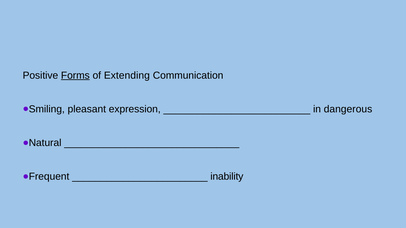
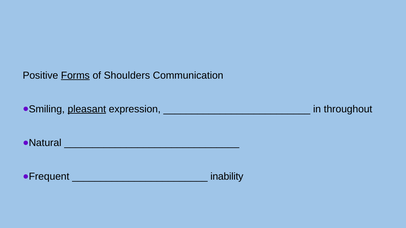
Extending: Extending -> Shoulders
pleasant underline: none -> present
dangerous: dangerous -> throughout
